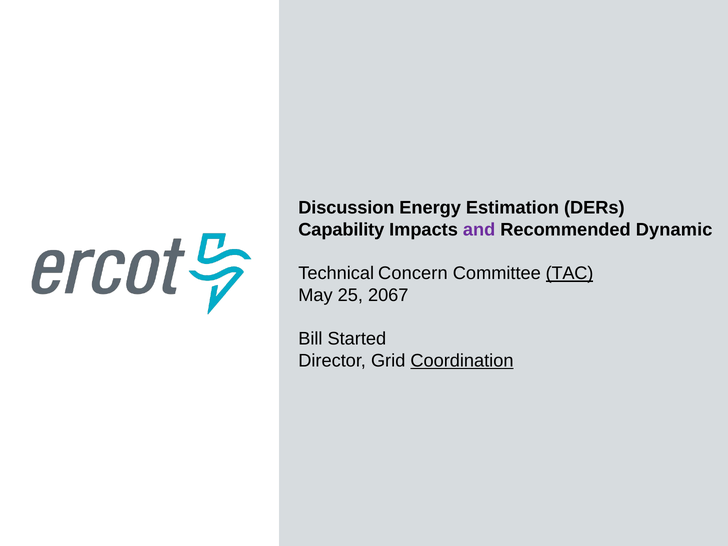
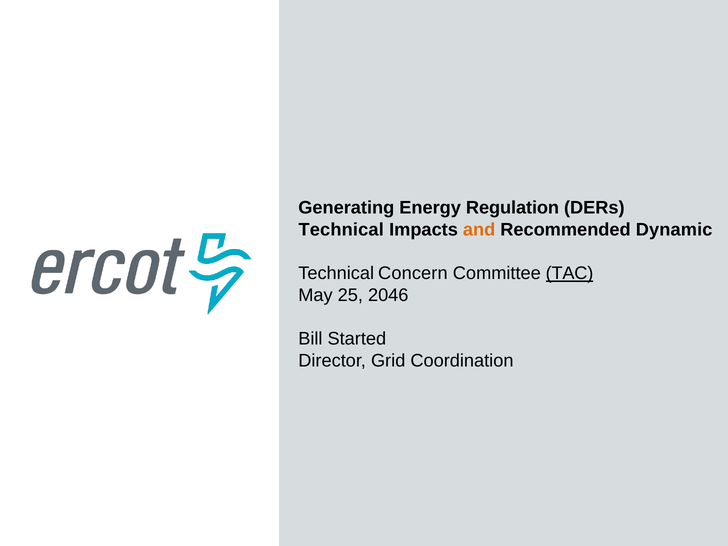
Discussion: Discussion -> Generating
Estimation: Estimation -> Regulation
Capability at (341, 230): Capability -> Technical
and colour: purple -> orange
2067: 2067 -> 2046
Coordination underline: present -> none
